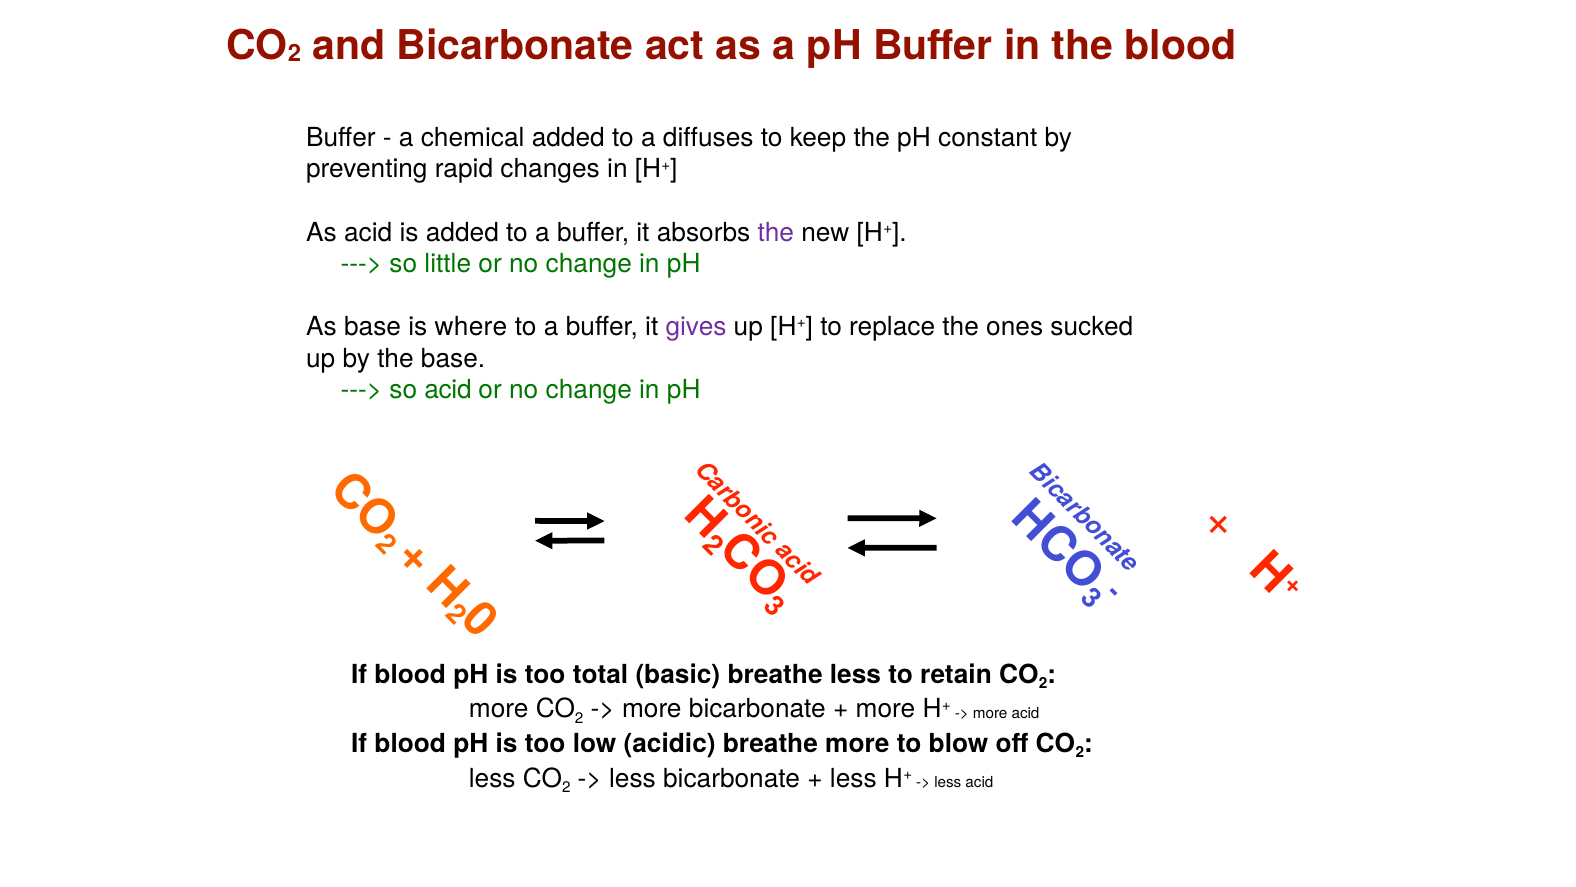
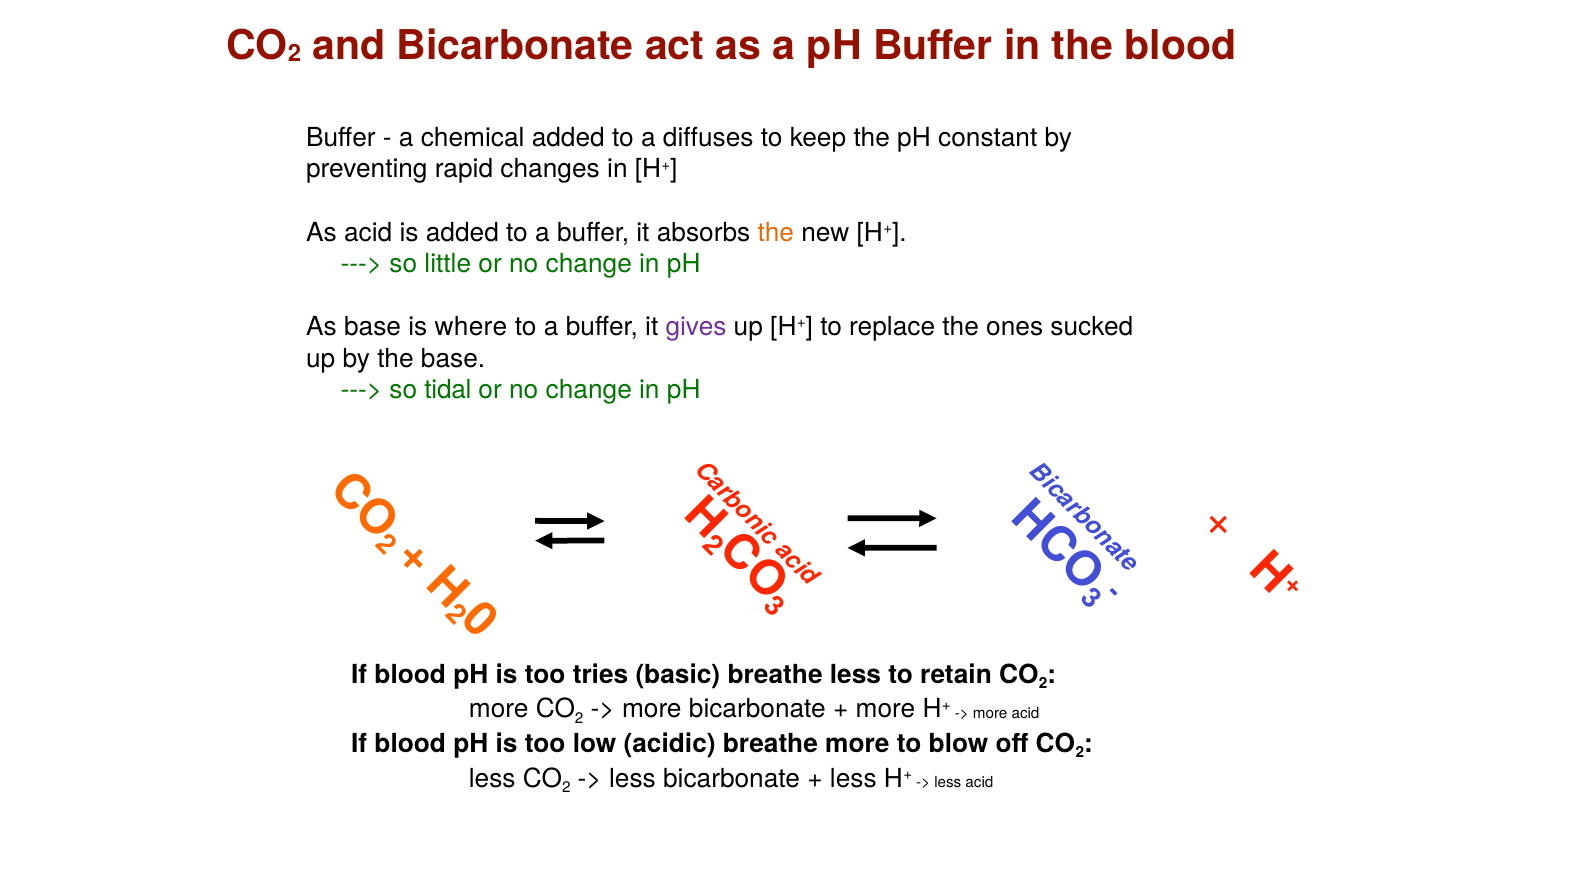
the at (776, 232) colour: purple -> orange
so acid: acid -> tidal
total: total -> tries
